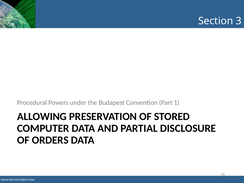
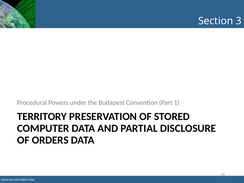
ALLOWING: ALLOWING -> TERRITORY
